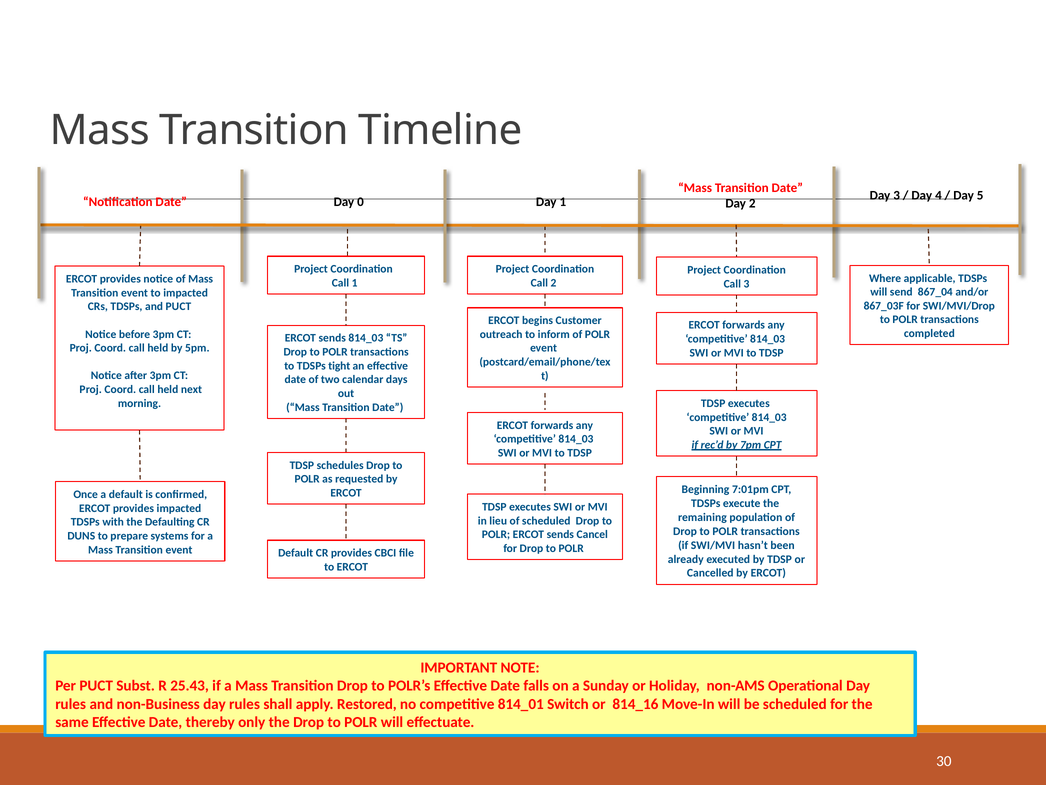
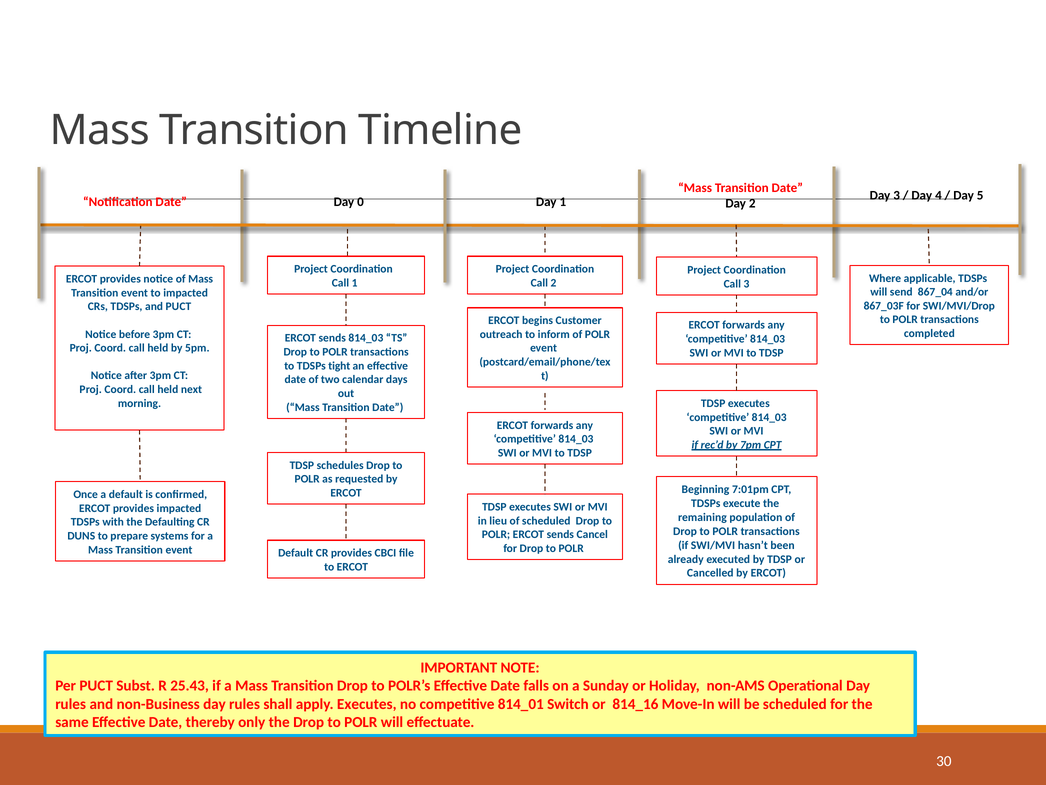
apply Restored: Restored -> Executes
